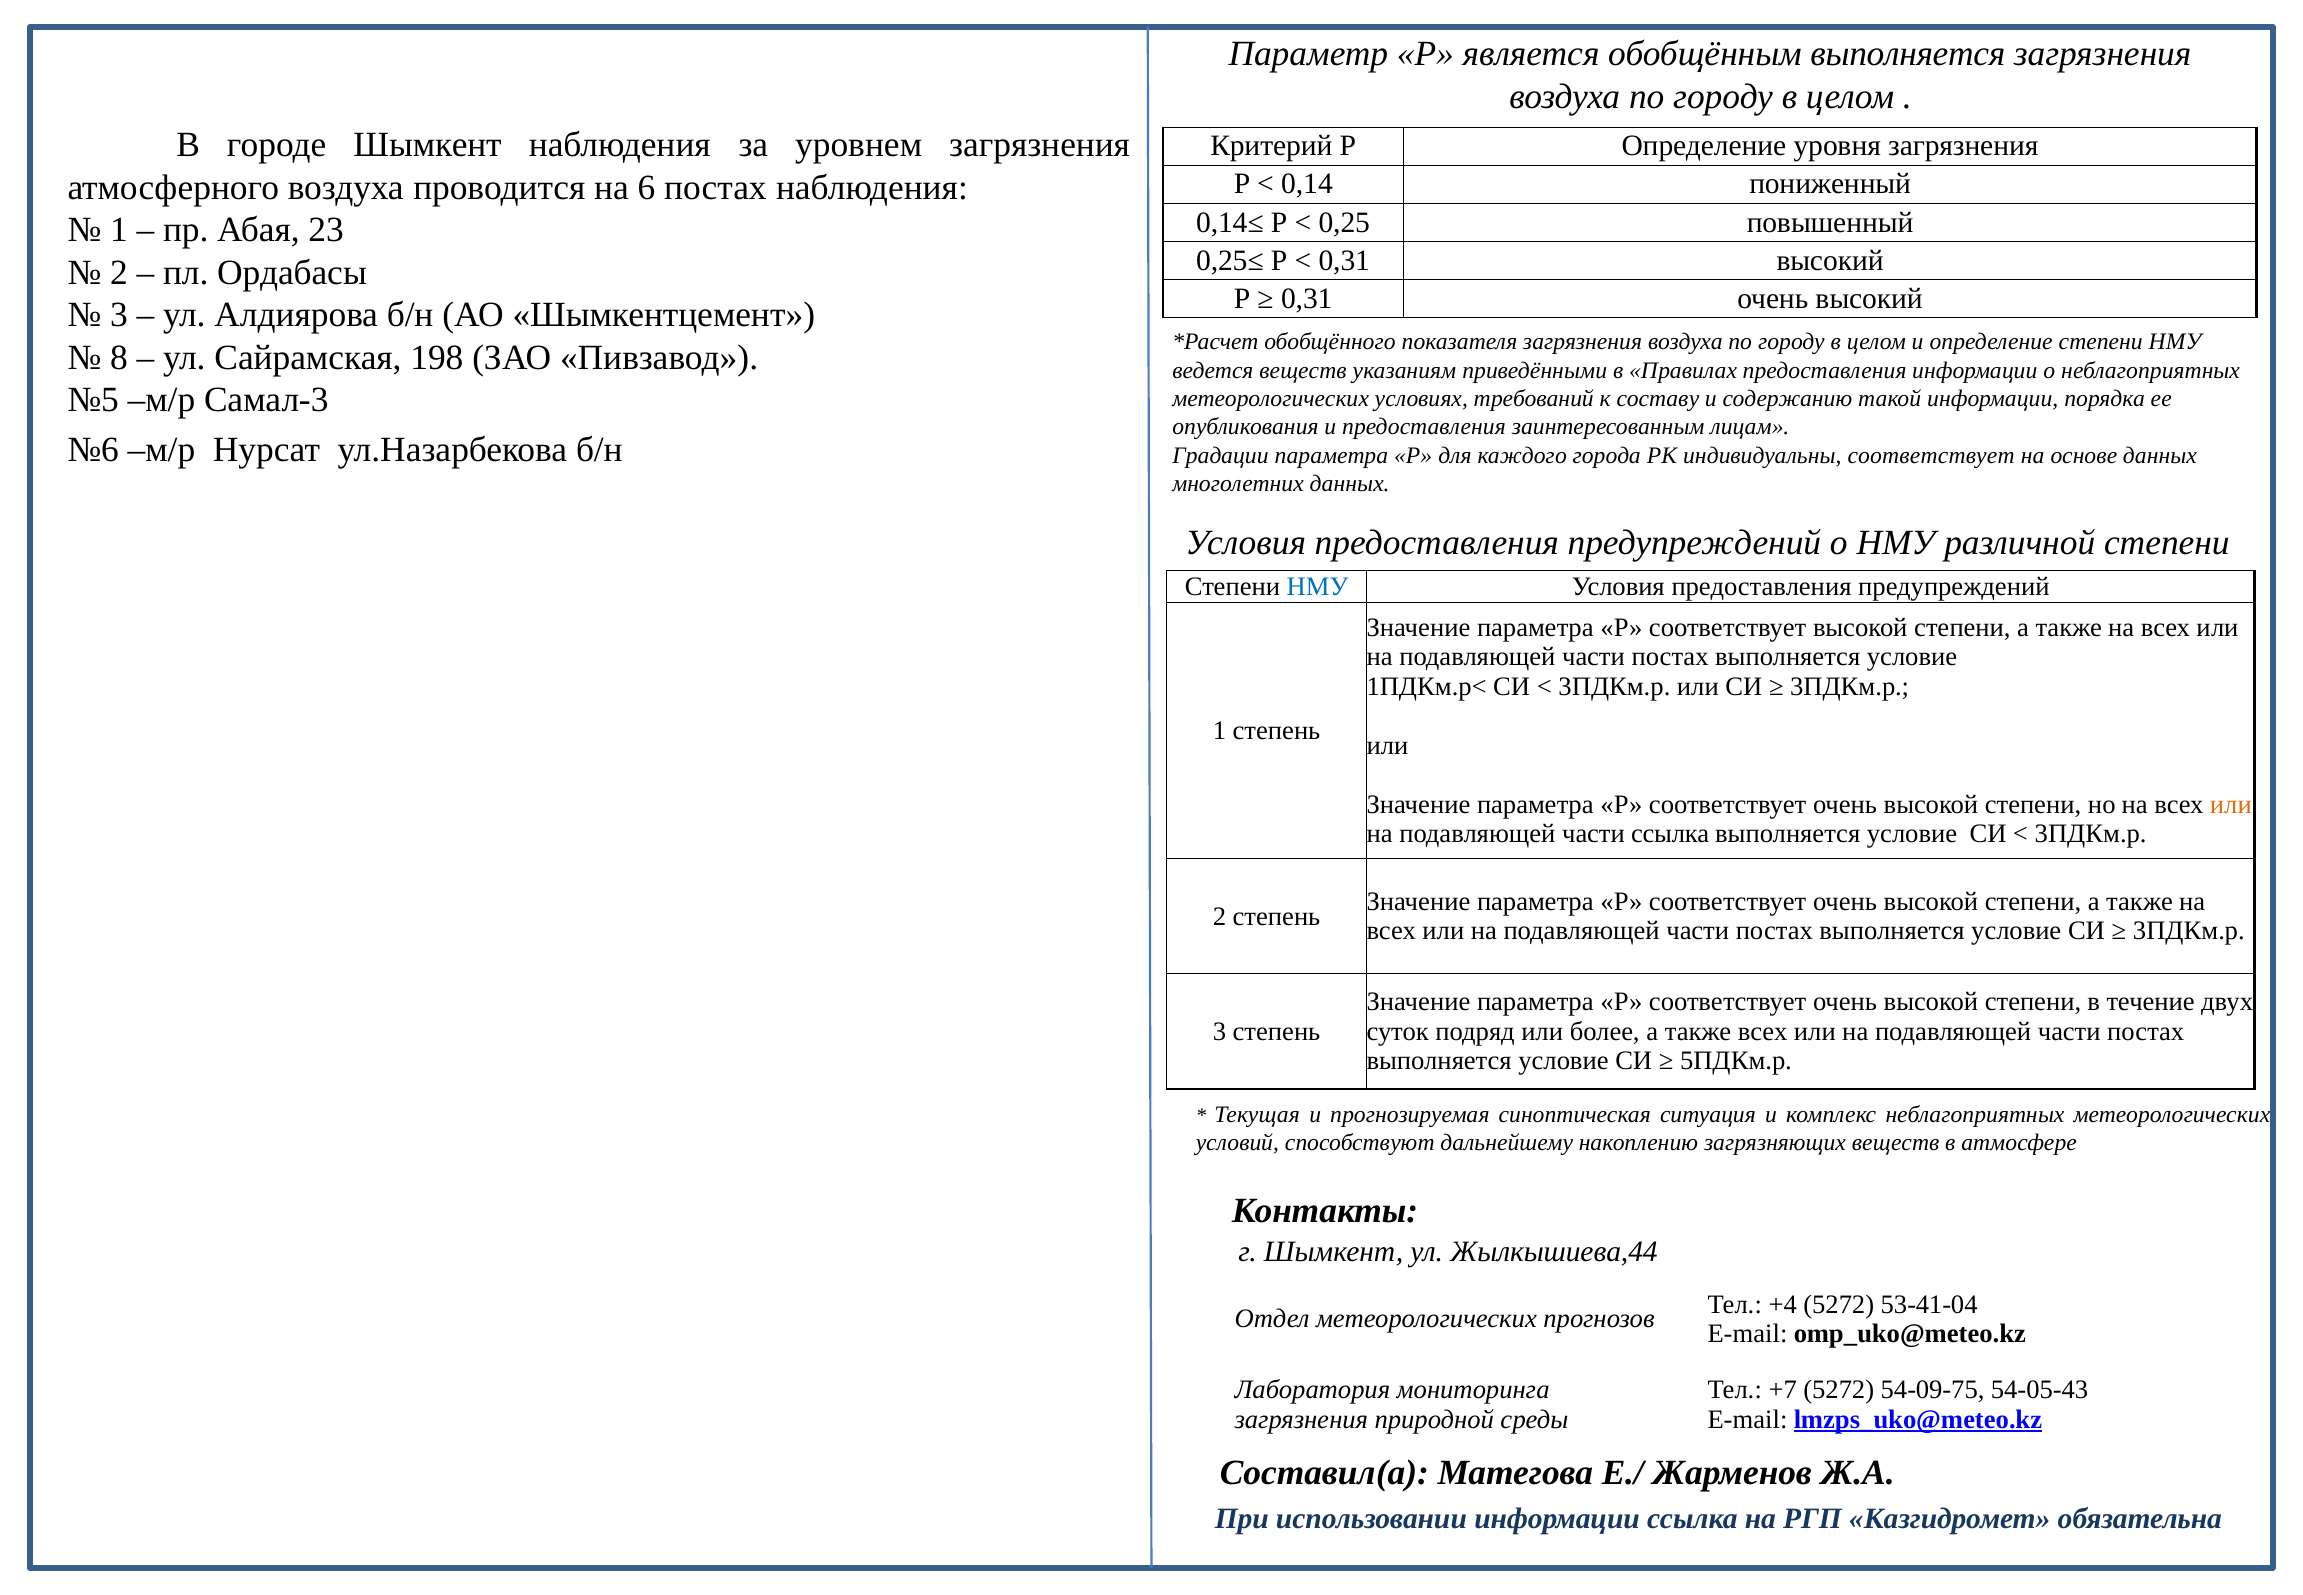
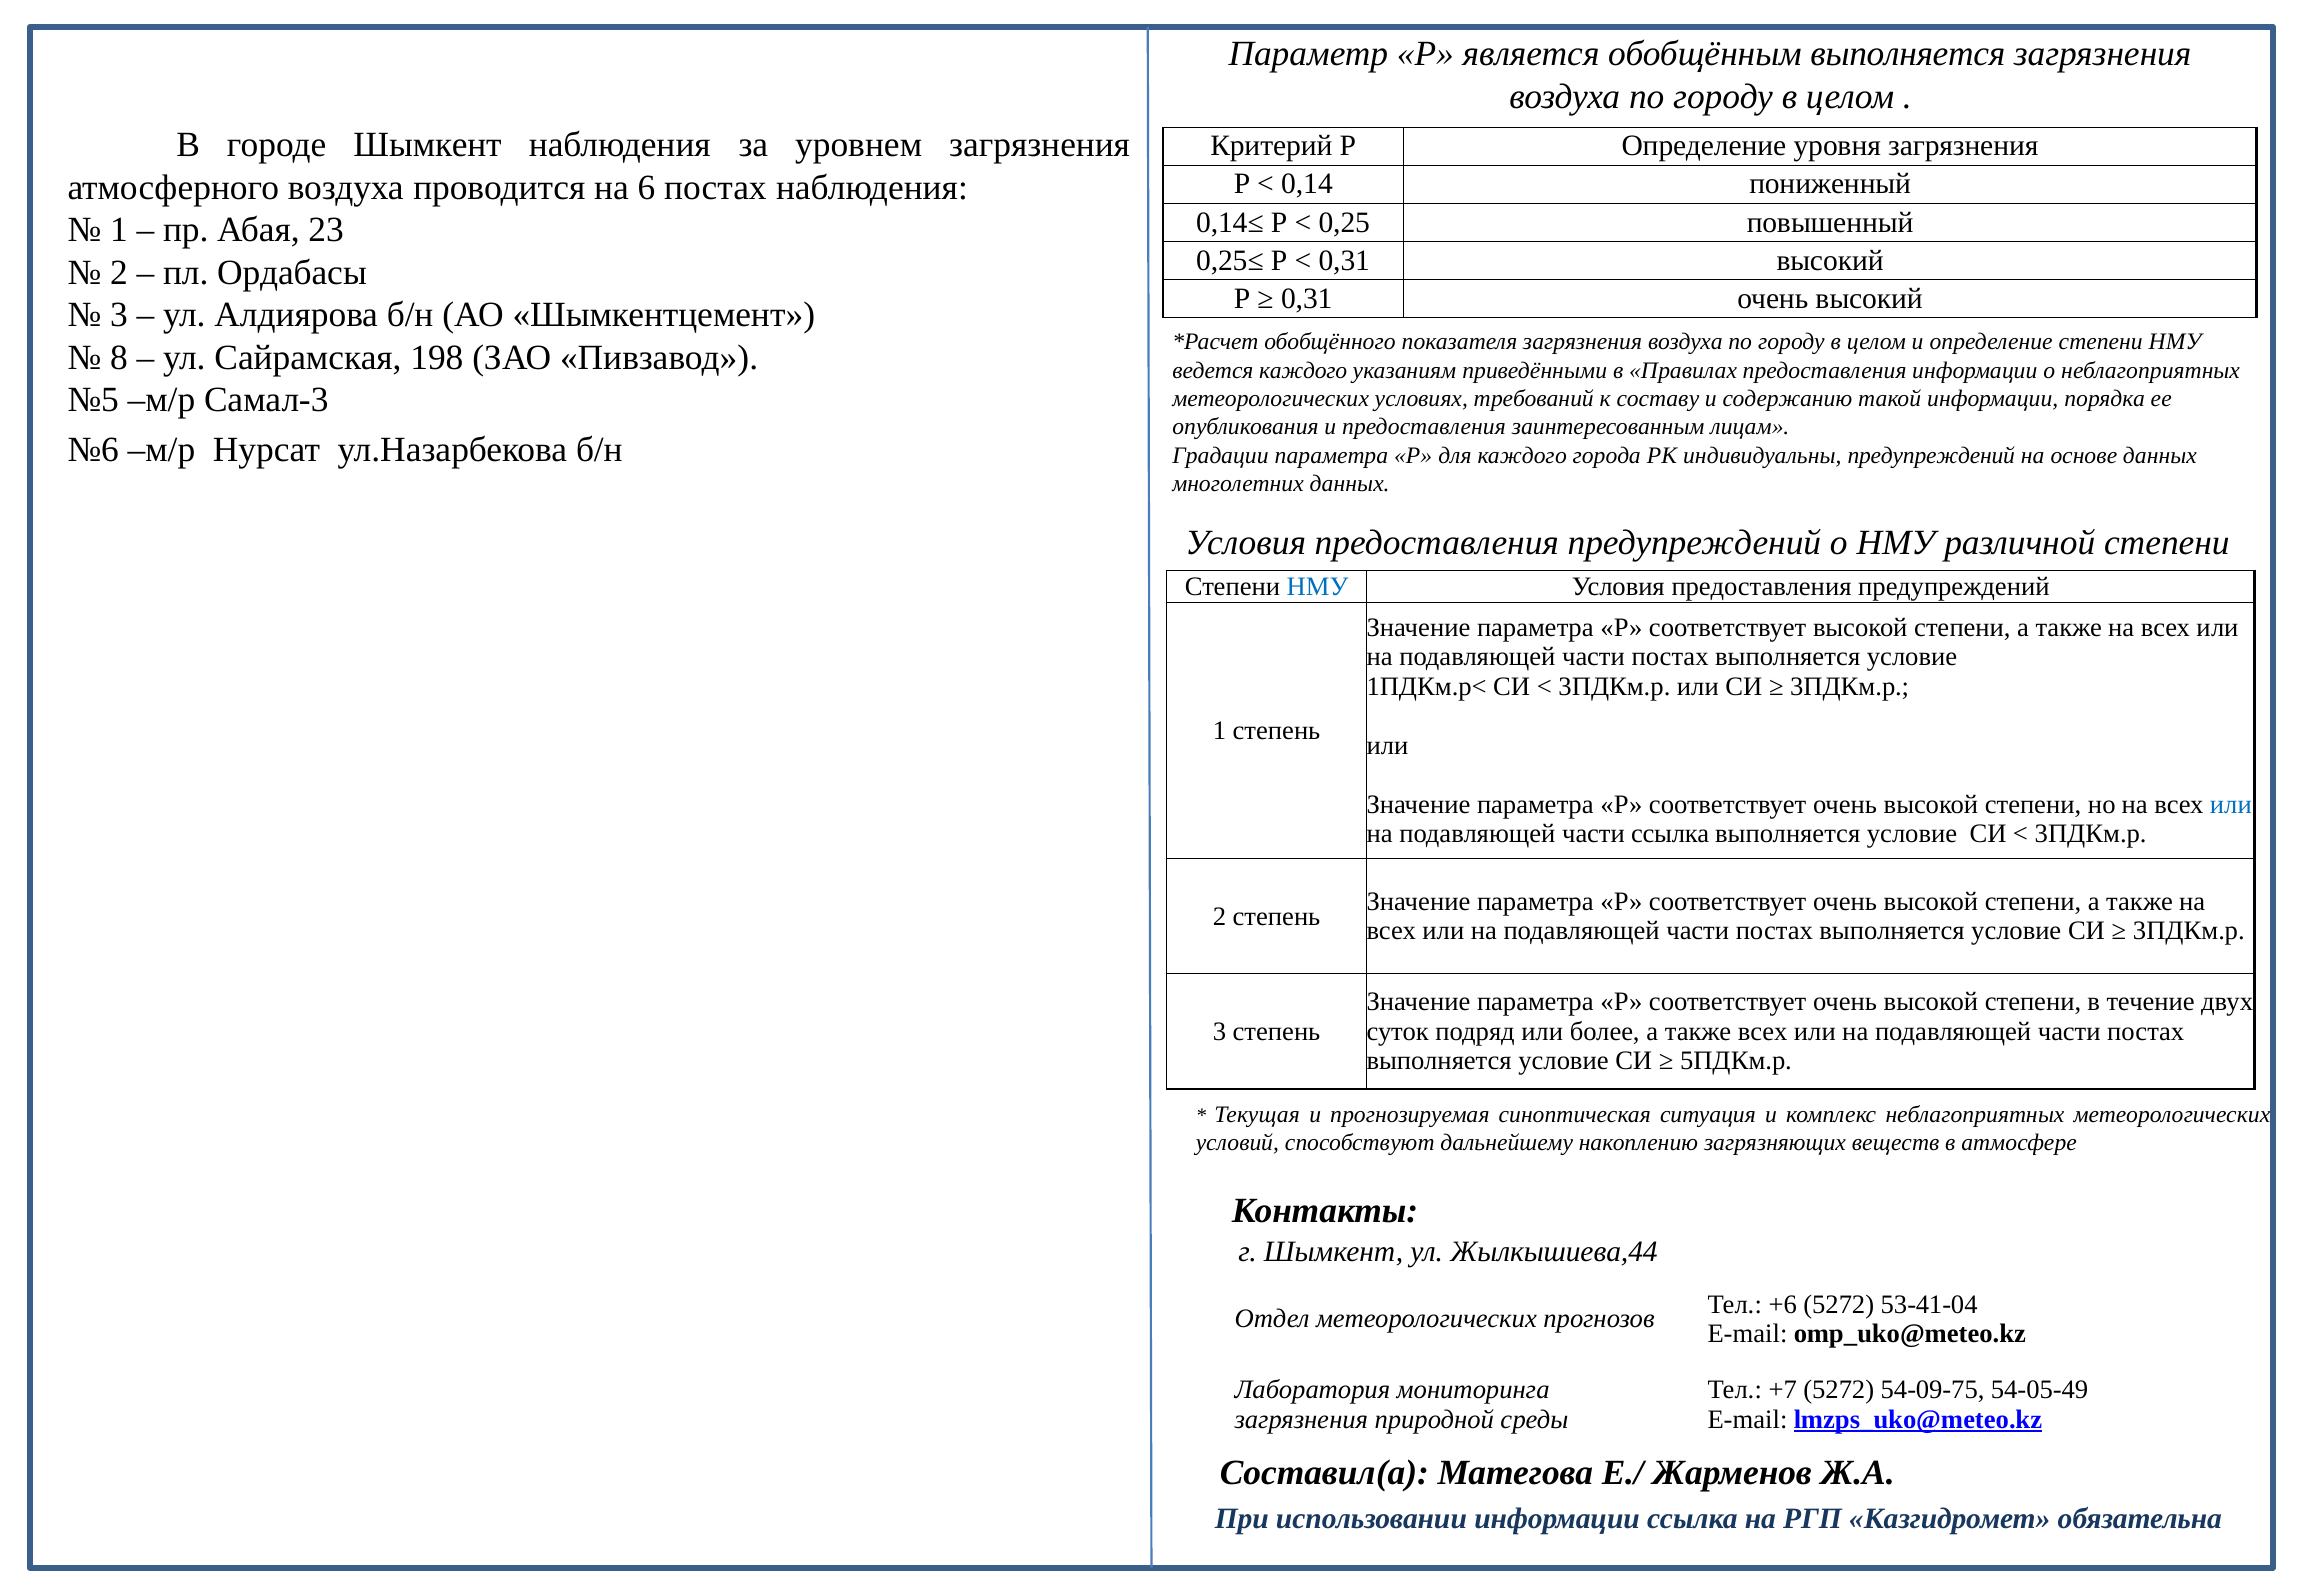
ведется веществ: веществ -> каждого
индивидуальны соответствует: соответствует -> предупреждений
или at (2231, 804) colour: orange -> blue
+4: +4 -> +6
54-05-43: 54-05-43 -> 54-05-49
